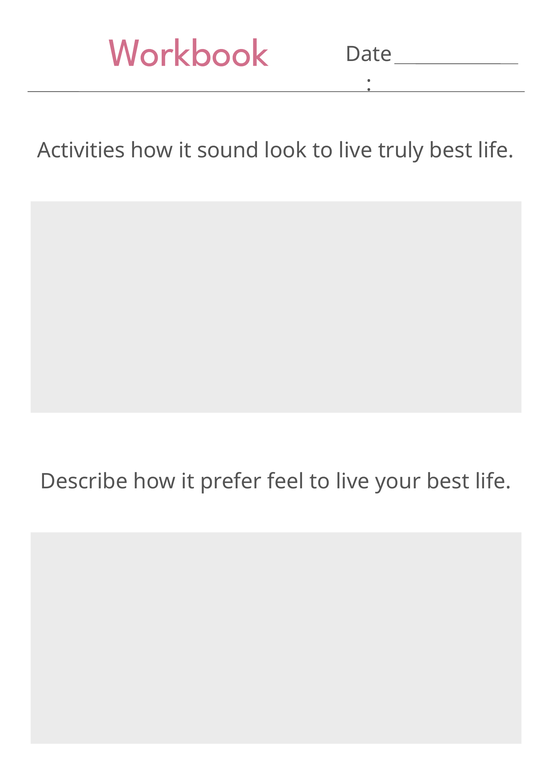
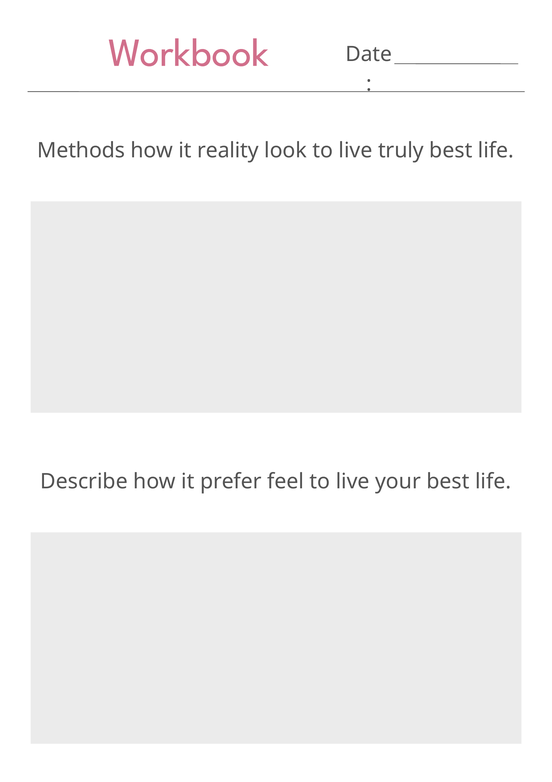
Activities: Activities -> Methods
sound: sound -> reality
